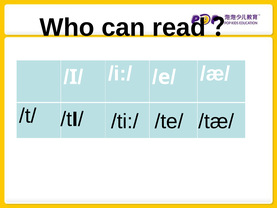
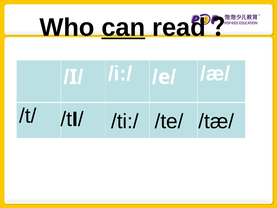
can underline: none -> present
